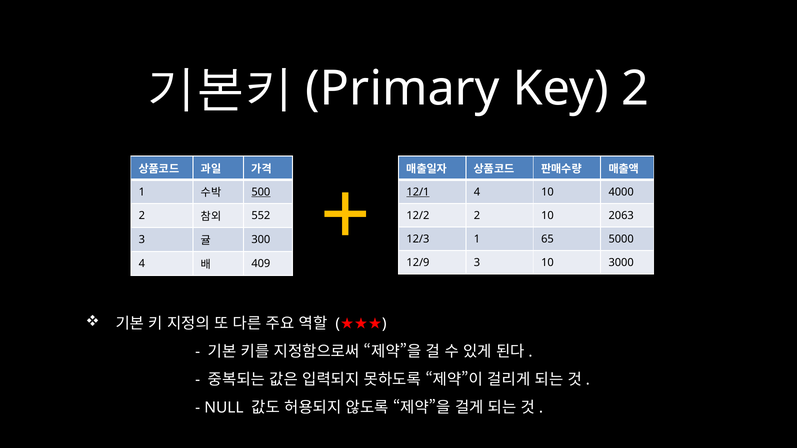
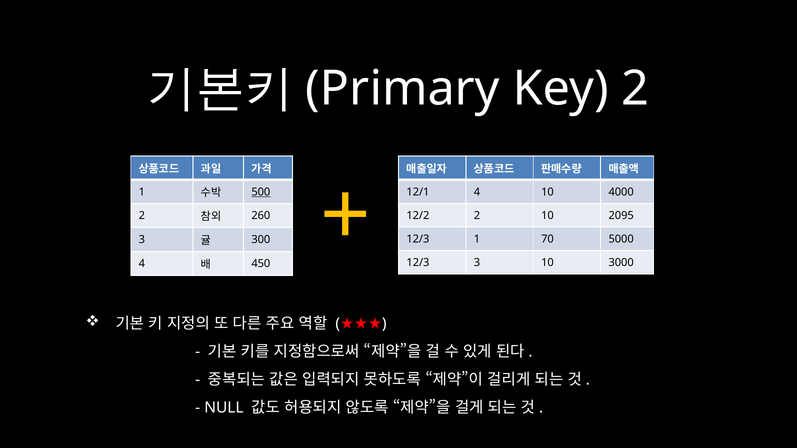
12/1 underline: present -> none
2063: 2063 -> 2095
552: 552 -> 260
65: 65 -> 70
12/9 at (418, 263): 12/9 -> 12/3
409: 409 -> 450
